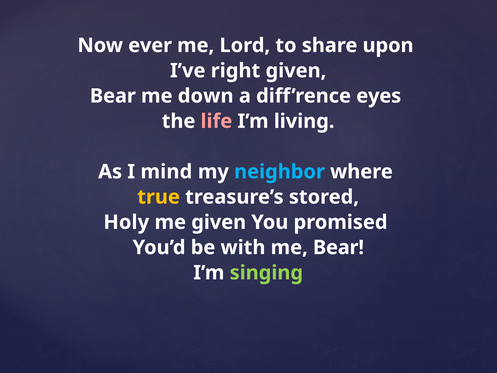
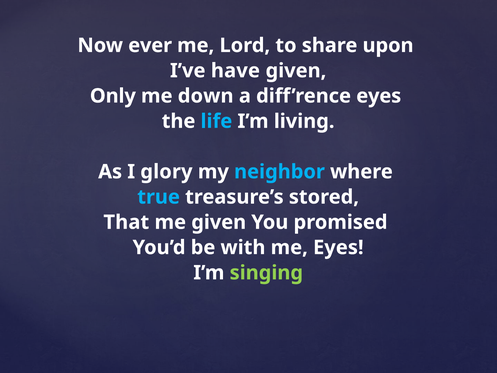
right: right -> have
Bear at (113, 96): Bear -> Only
life colour: pink -> light blue
mind: mind -> glory
true colour: yellow -> light blue
Holy: Holy -> That
me Bear: Bear -> Eyes
